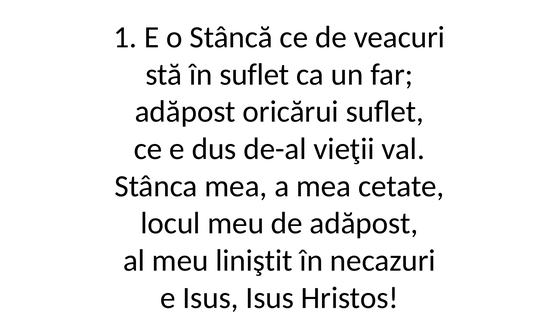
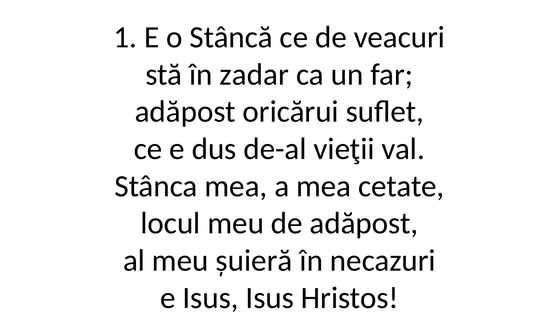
în suflet: suflet -> zadar
liniştit: liniştit -> șuieră
